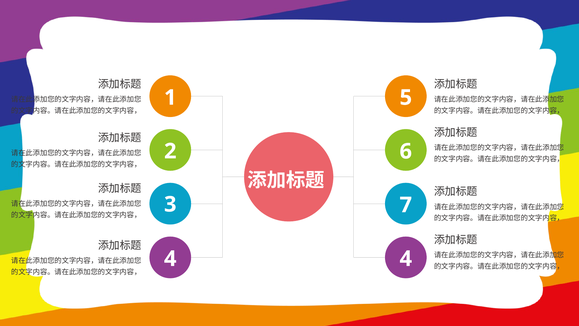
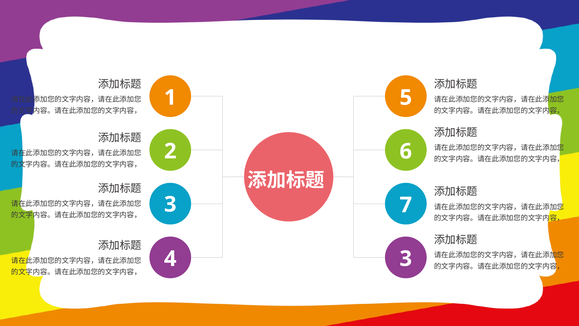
4 4: 4 -> 3
